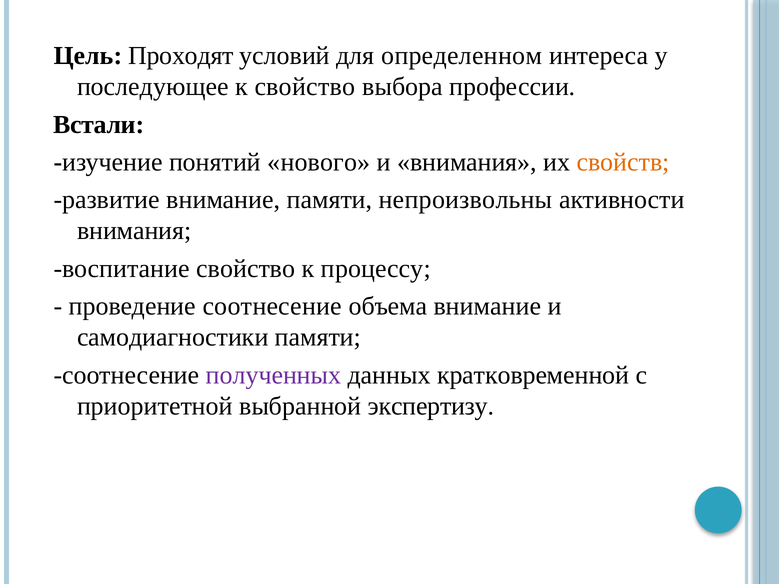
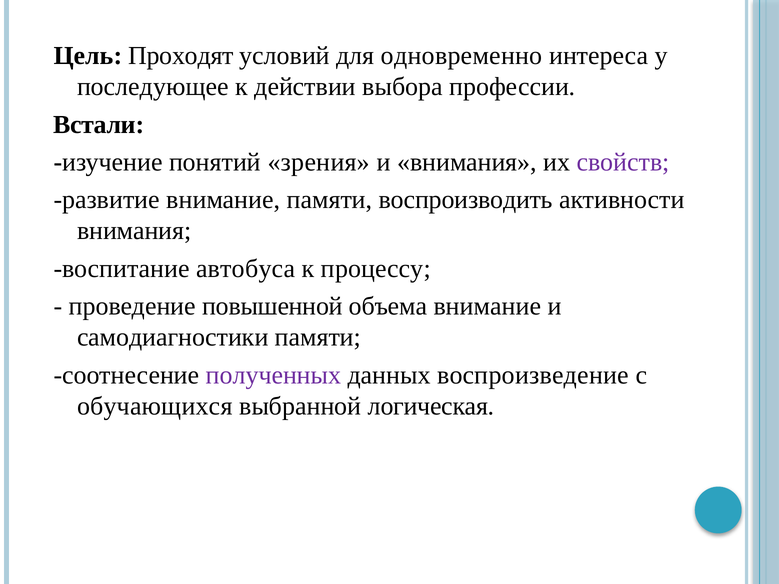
определенном: определенном -> одновременно
к свойство: свойство -> действии
нового: нового -> зрения
свойств colour: orange -> purple
непроизвольны: непроизвольны -> воспроизводить
воспитание свойство: свойство -> автобуса
проведение соотнесение: соотнесение -> повышенной
кратковременной: кратковременной -> воспроизведение
приоритетной: приоритетной -> обучающихся
экспертизу: экспертизу -> логическая
